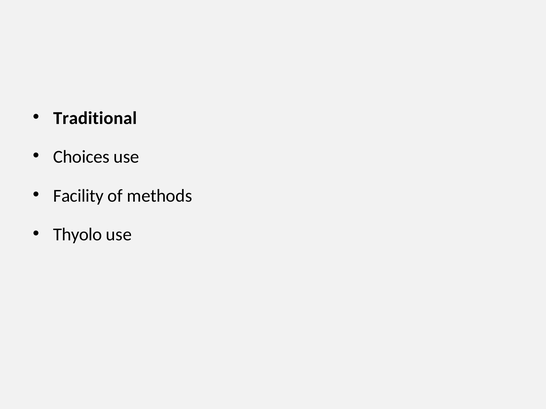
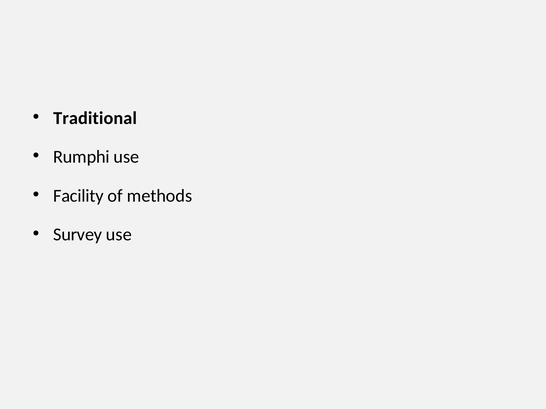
Choices: Choices -> Rumphi
Thyolo: Thyolo -> Survey
